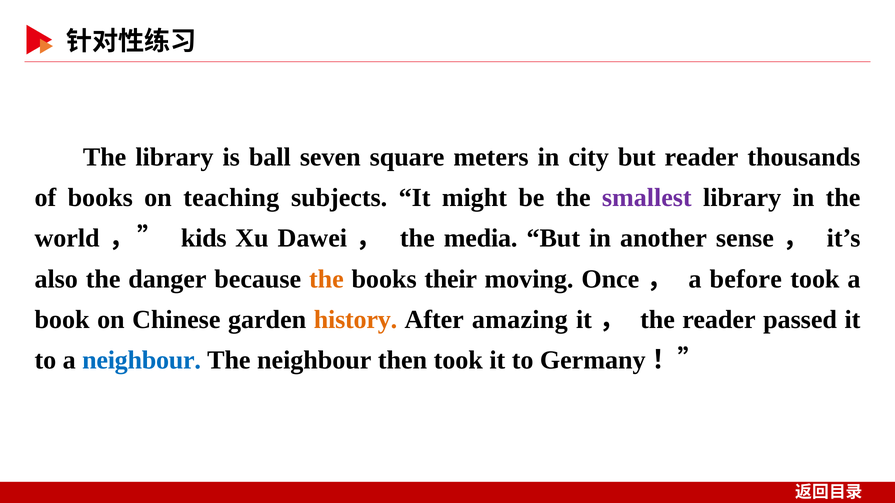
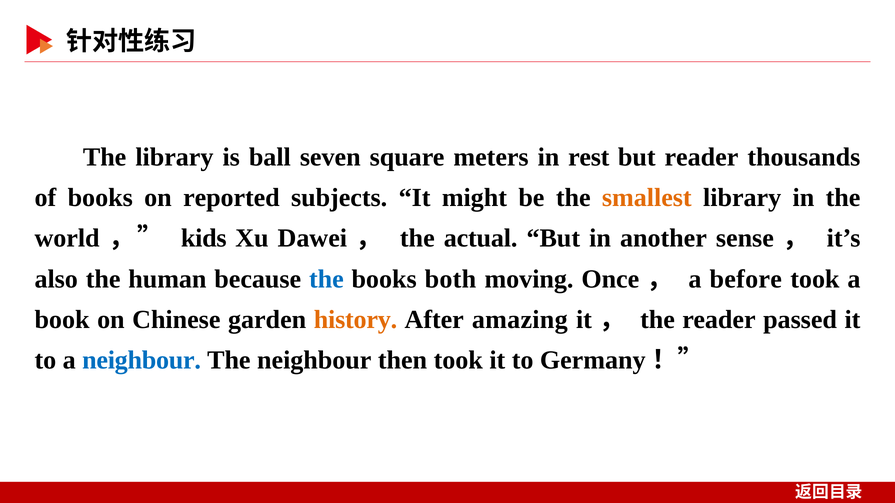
city: city -> rest
teaching: teaching -> reported
smallest colour: purple -> orange
media: media -> actual
danger: danger -> human
the at (326, 279) colour: orange -> blue
their: their -> both
